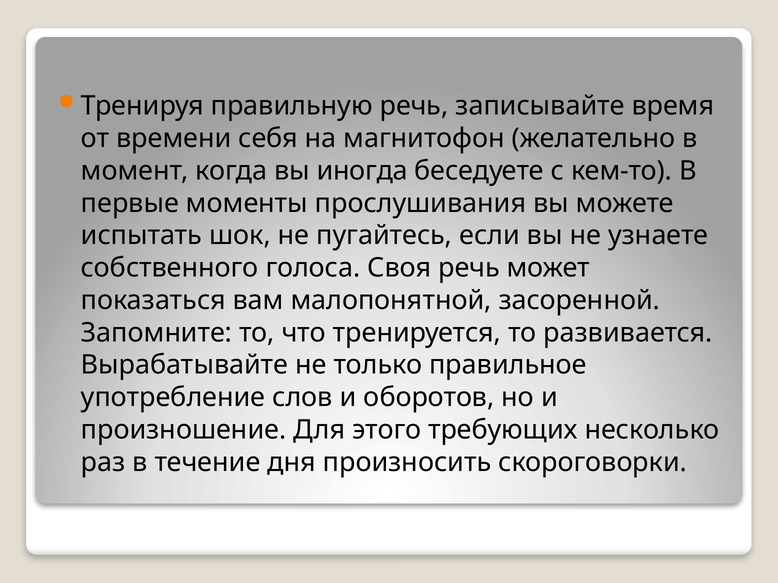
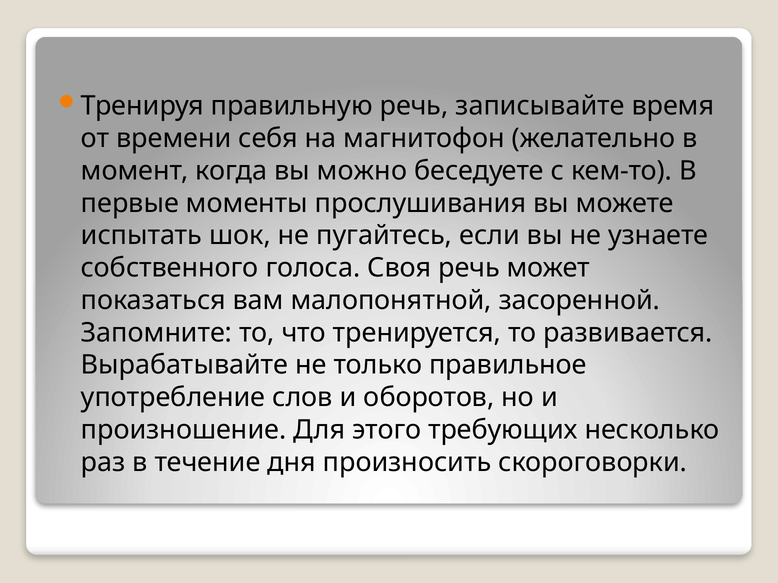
иногда: иногда -> можно
